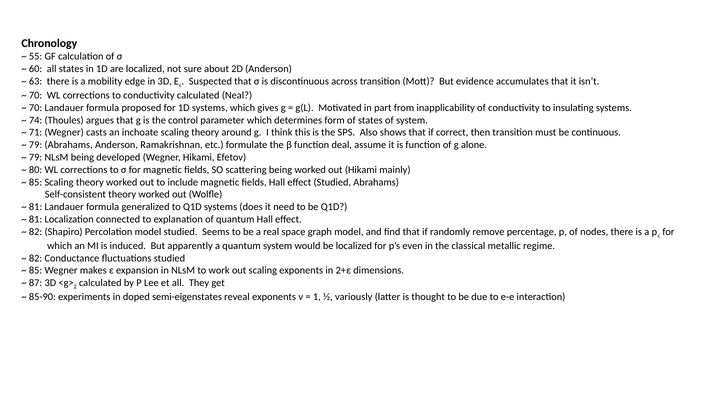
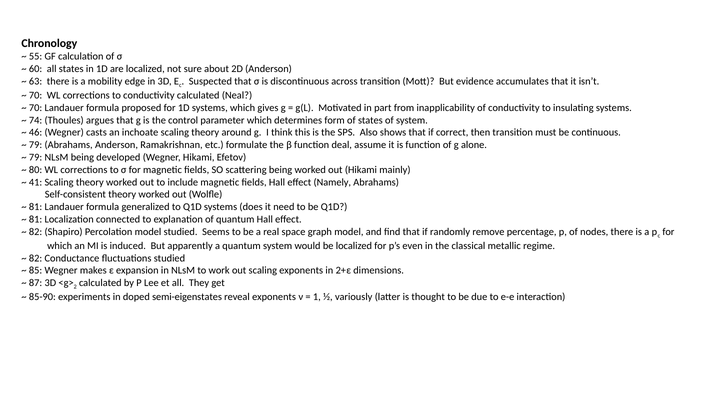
71: 71 -> 46
85 at (36, 182): 85 -> 41
effect Studied: Studied -> Namely
